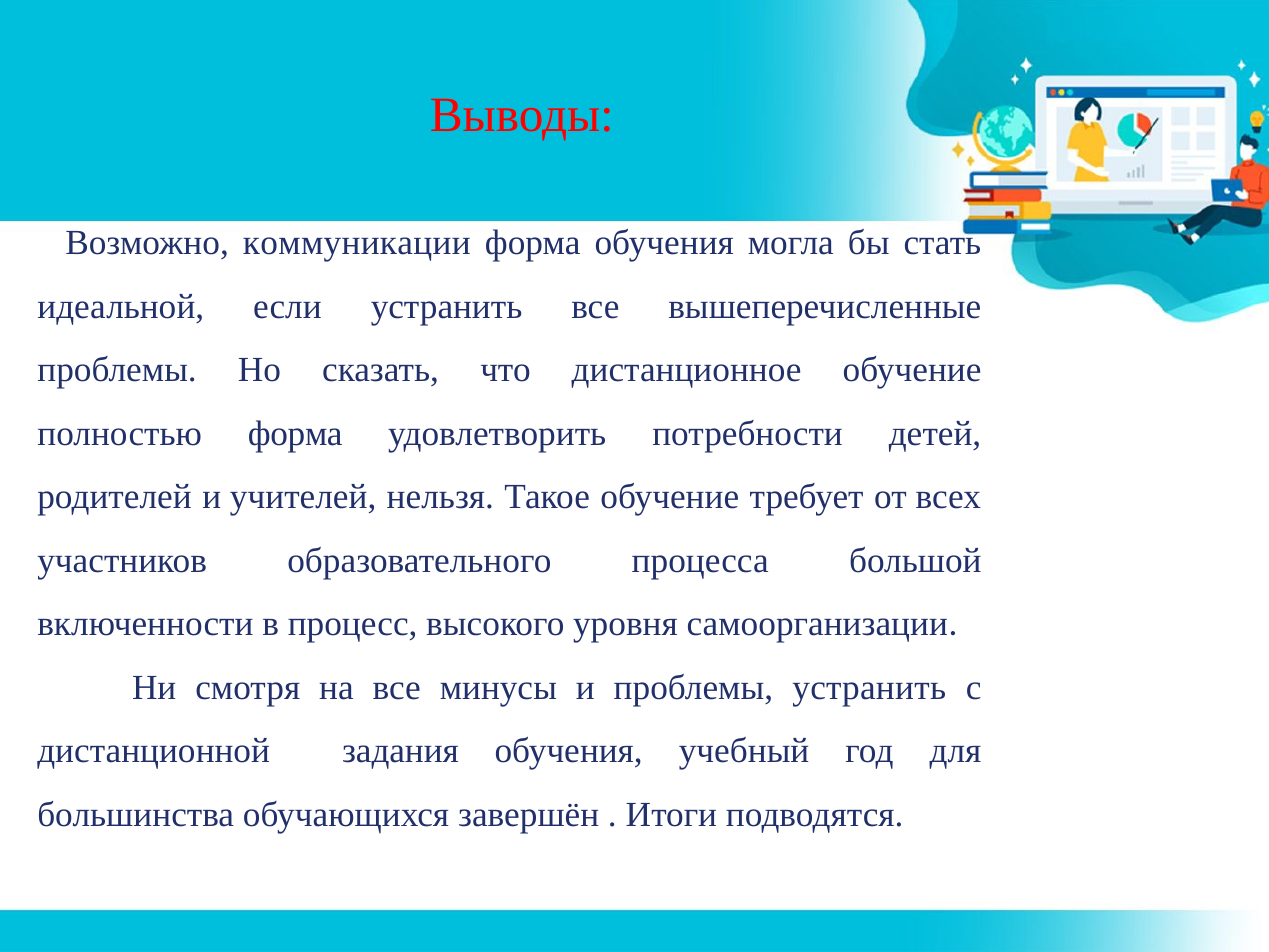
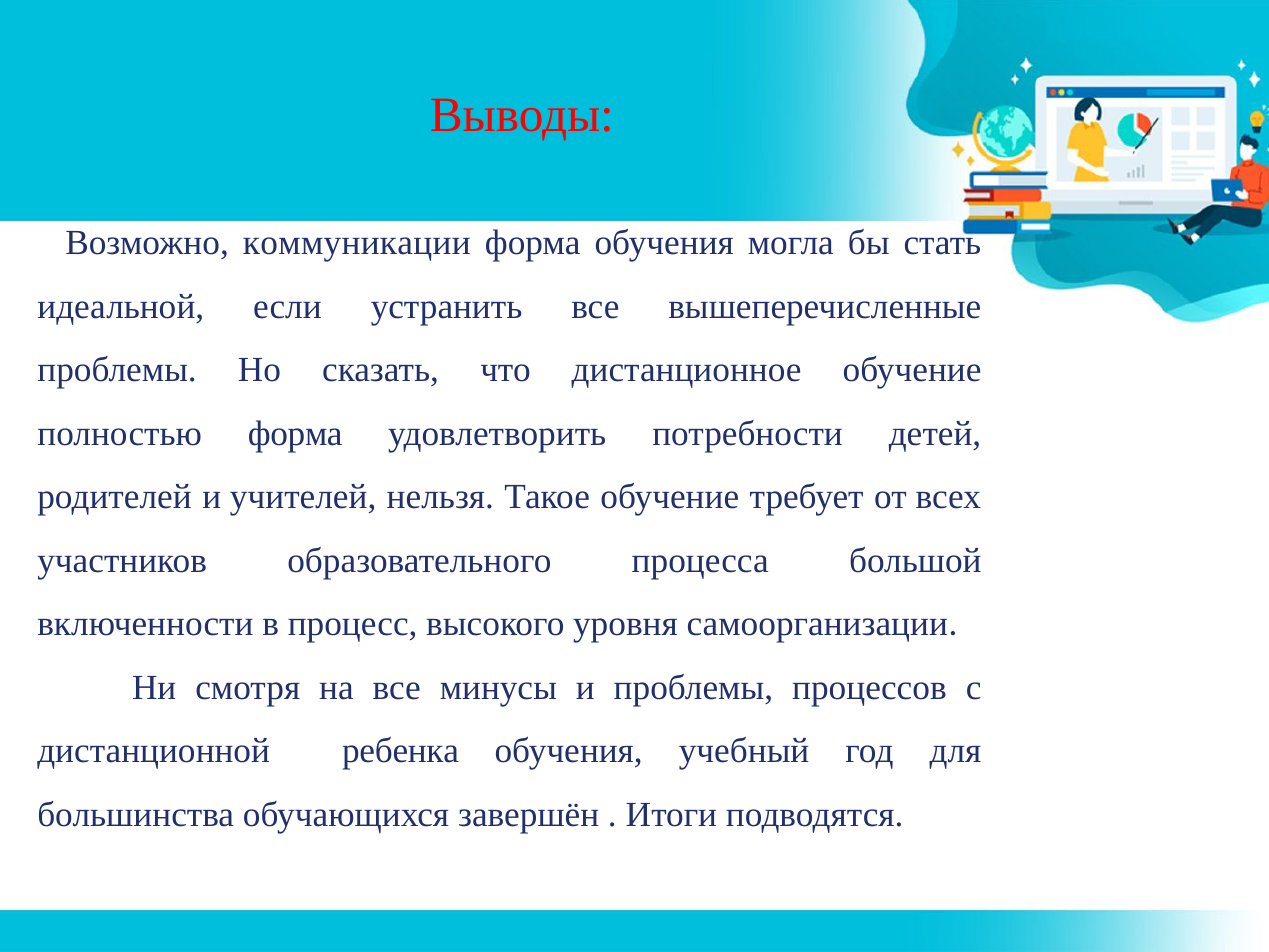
проблемы устранить: устранить -> процессов
задания: задания -> ребенка
